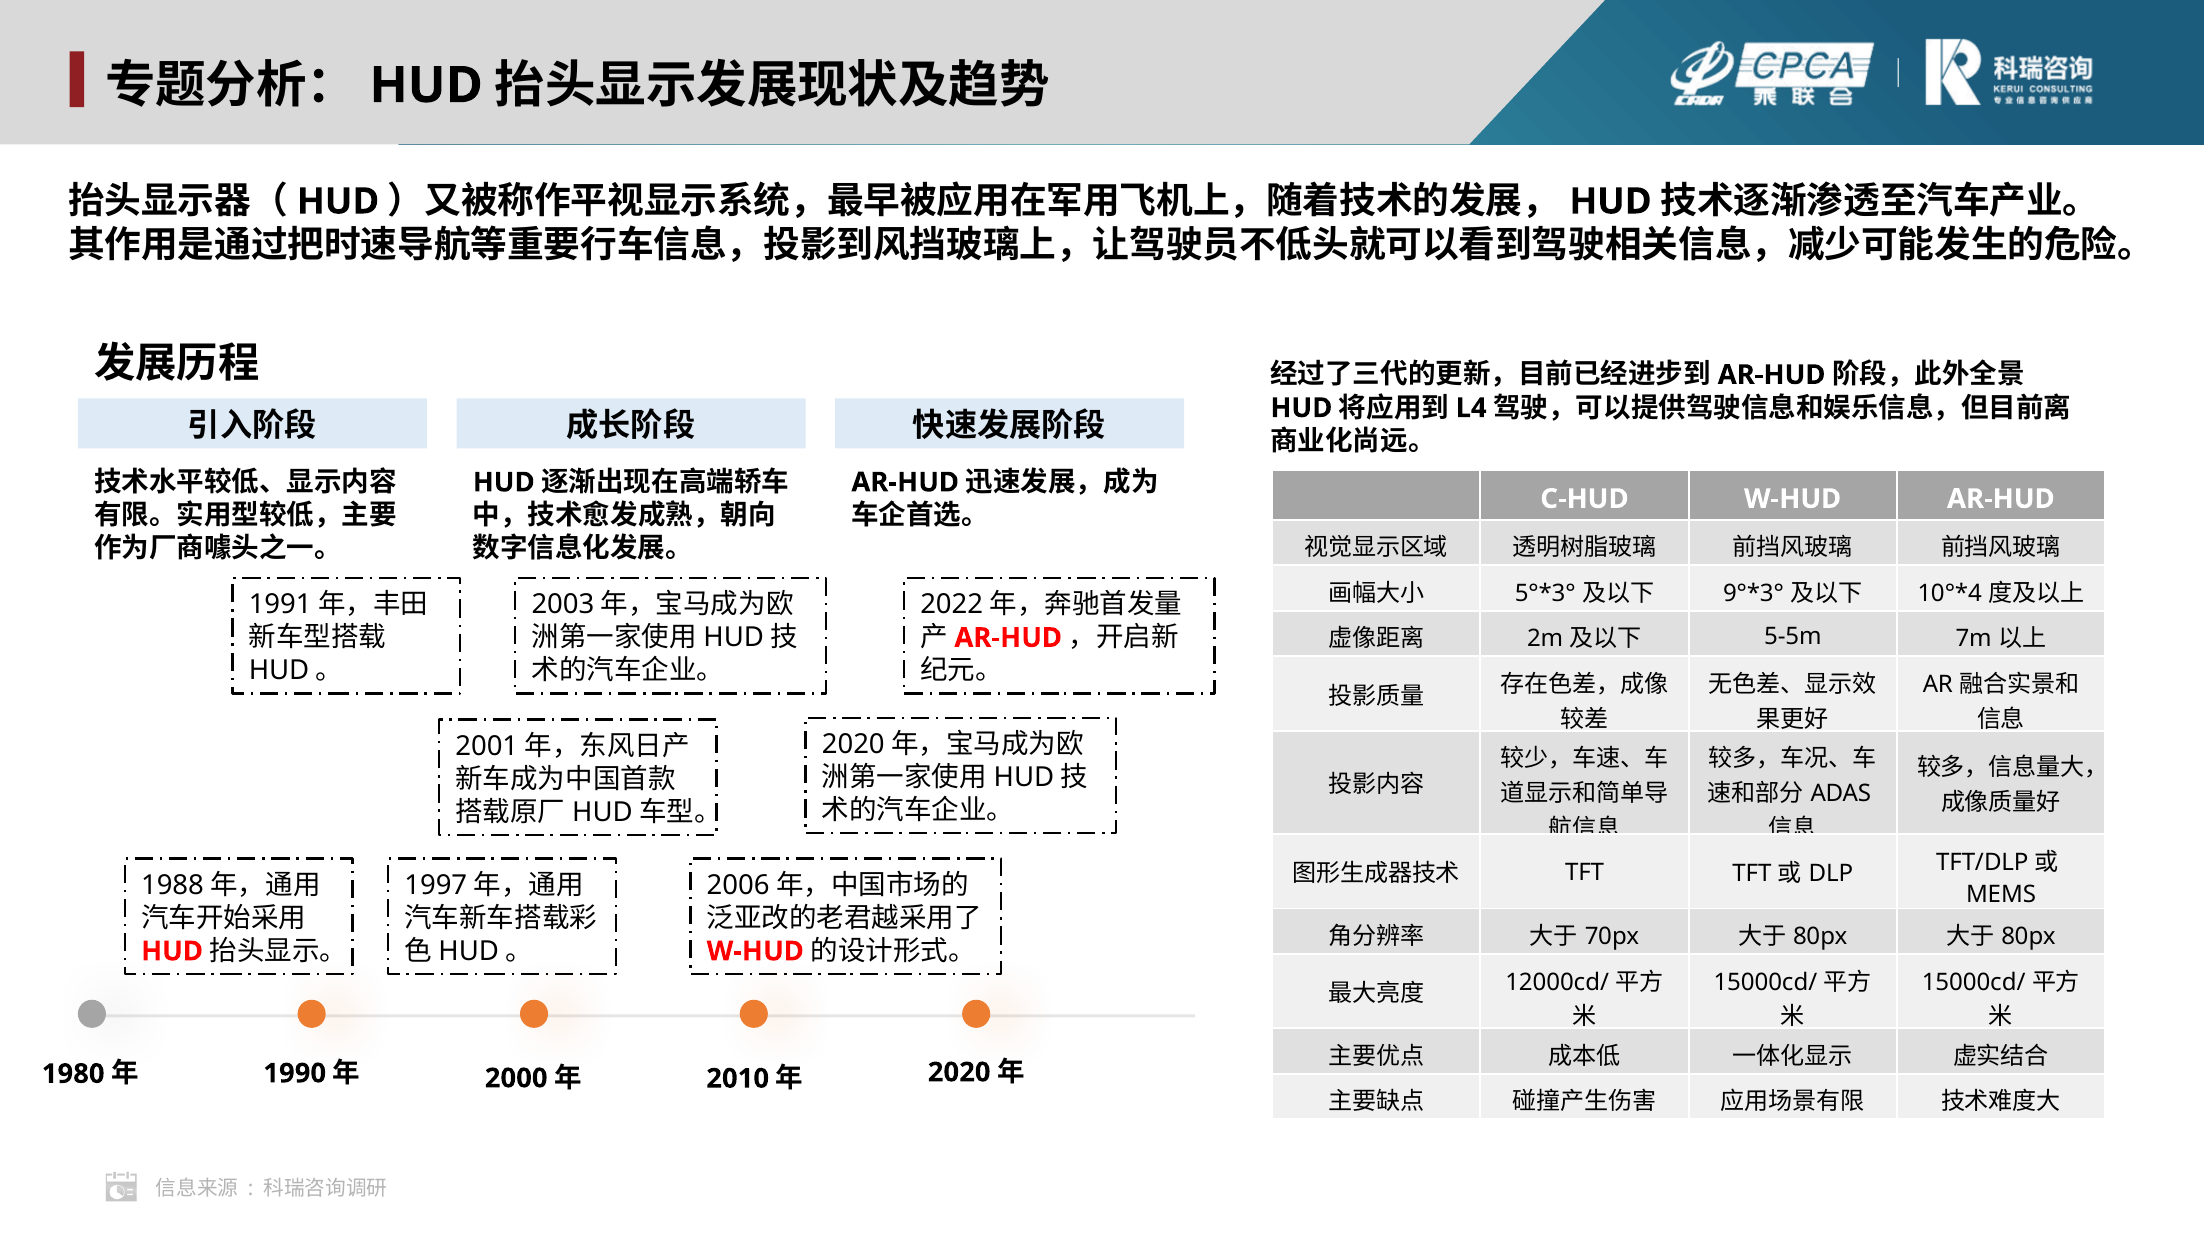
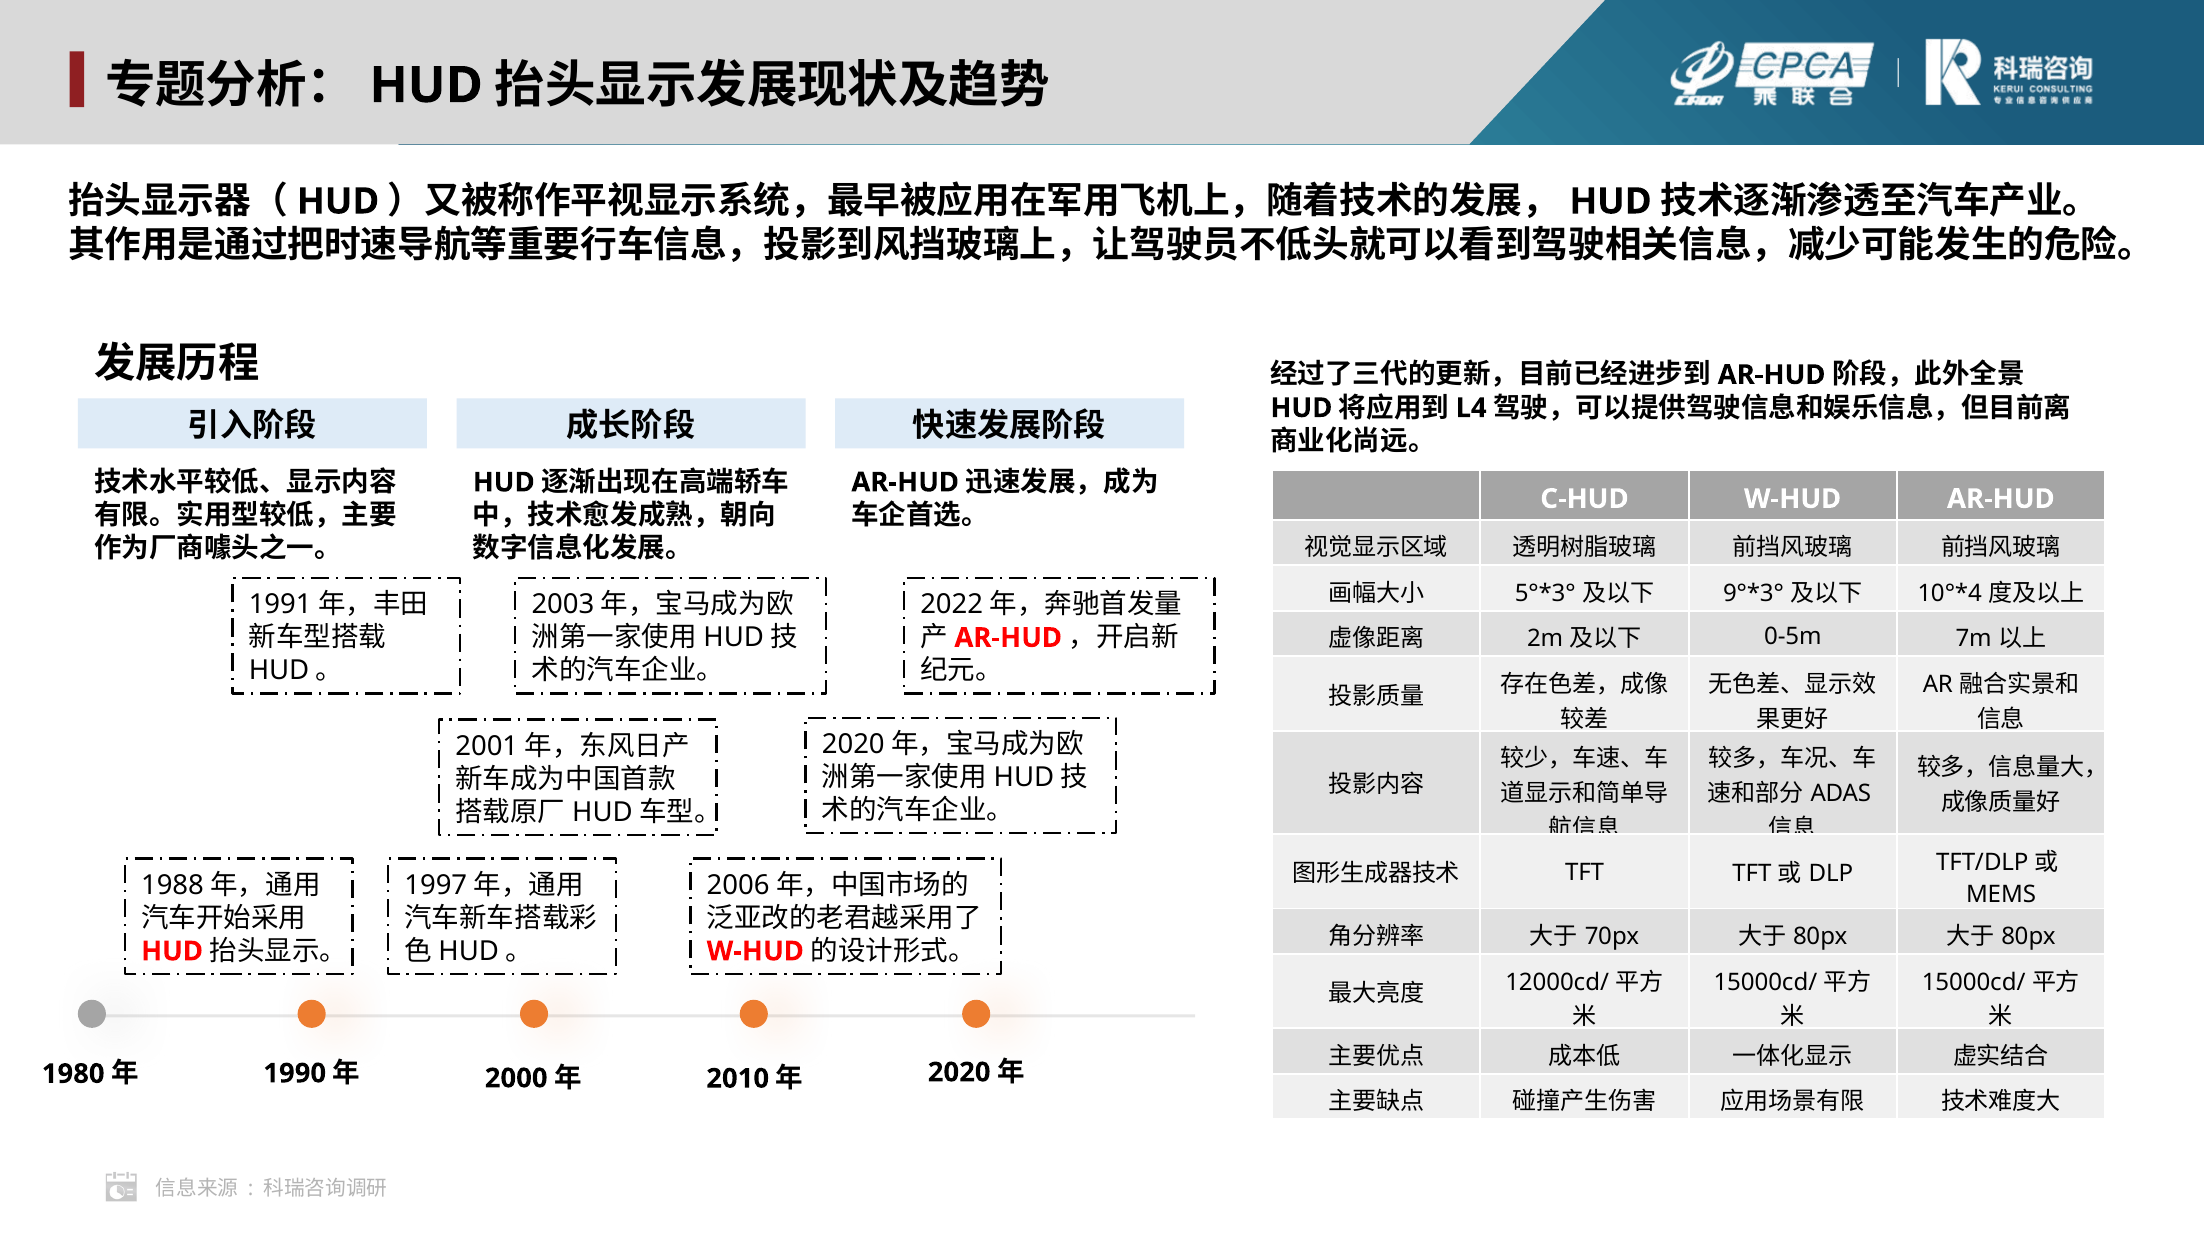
5-5m: 5-5m -> 0-5m
